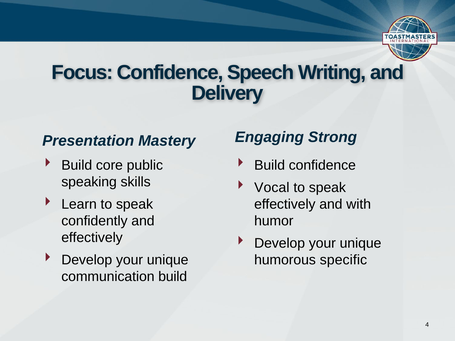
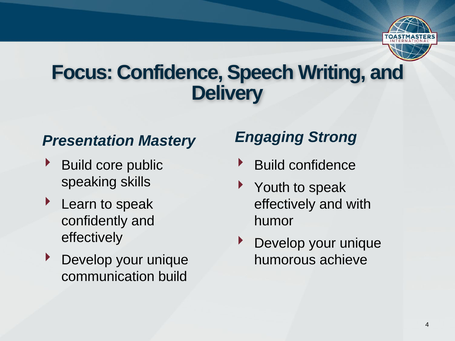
Vocal: Vocal -> Youth
specific: specific -> achieve
